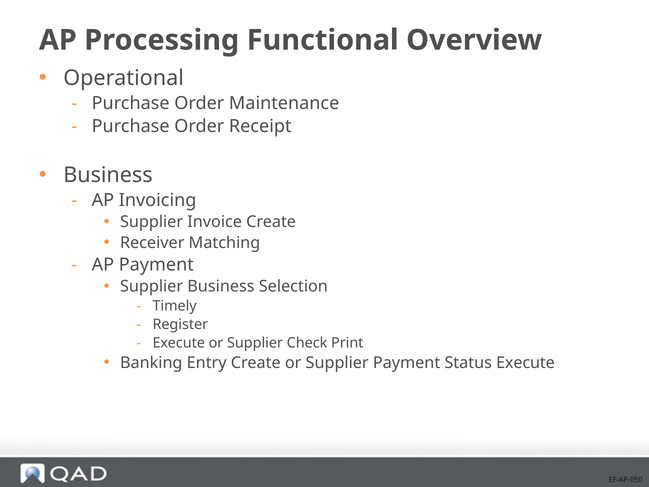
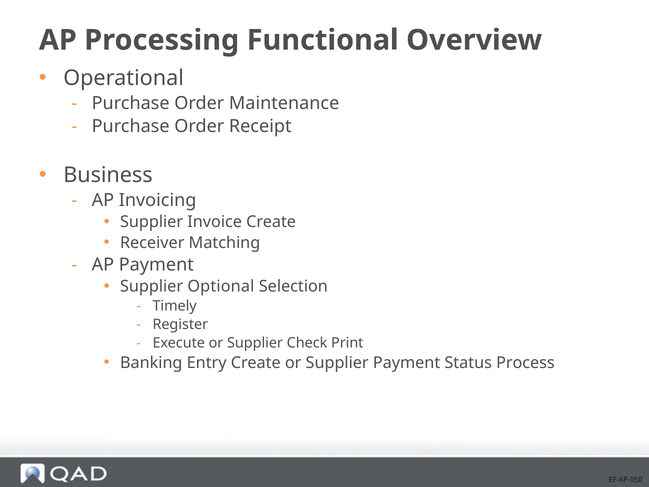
Supplier Business: Business -> Optional
Status Execute: Execute -> Process
